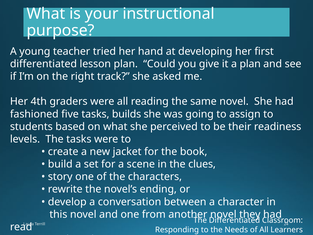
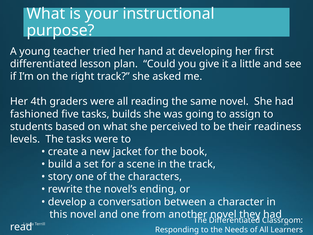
a plan: plan -> little
the clues: clues -> track
